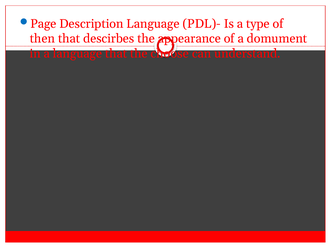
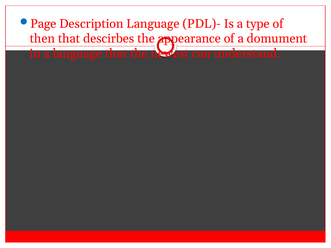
choose: choose -> newest
